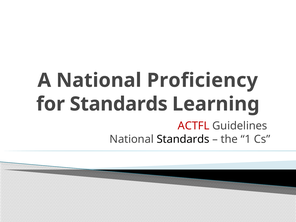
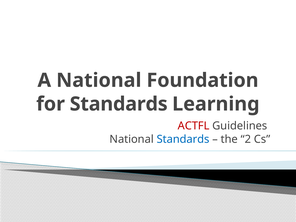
Proficiency: Proficiency -> Foundation
Standards at (183, 139) colour: black -> blue
1: 1 -> 2
